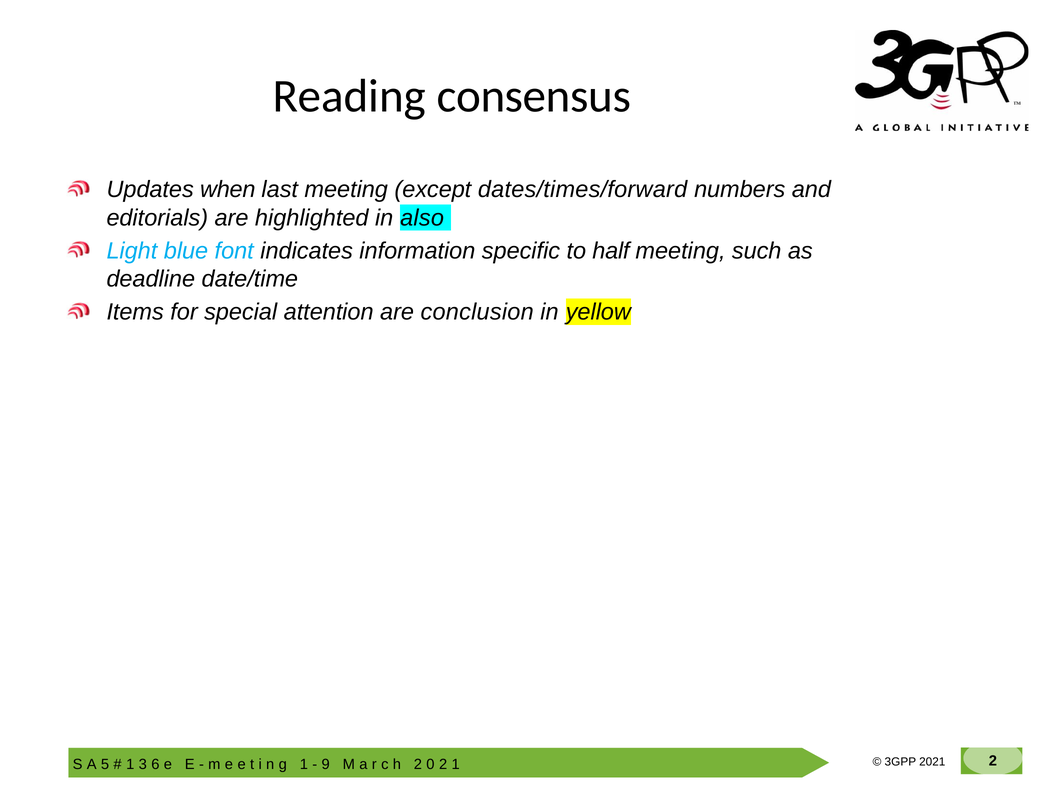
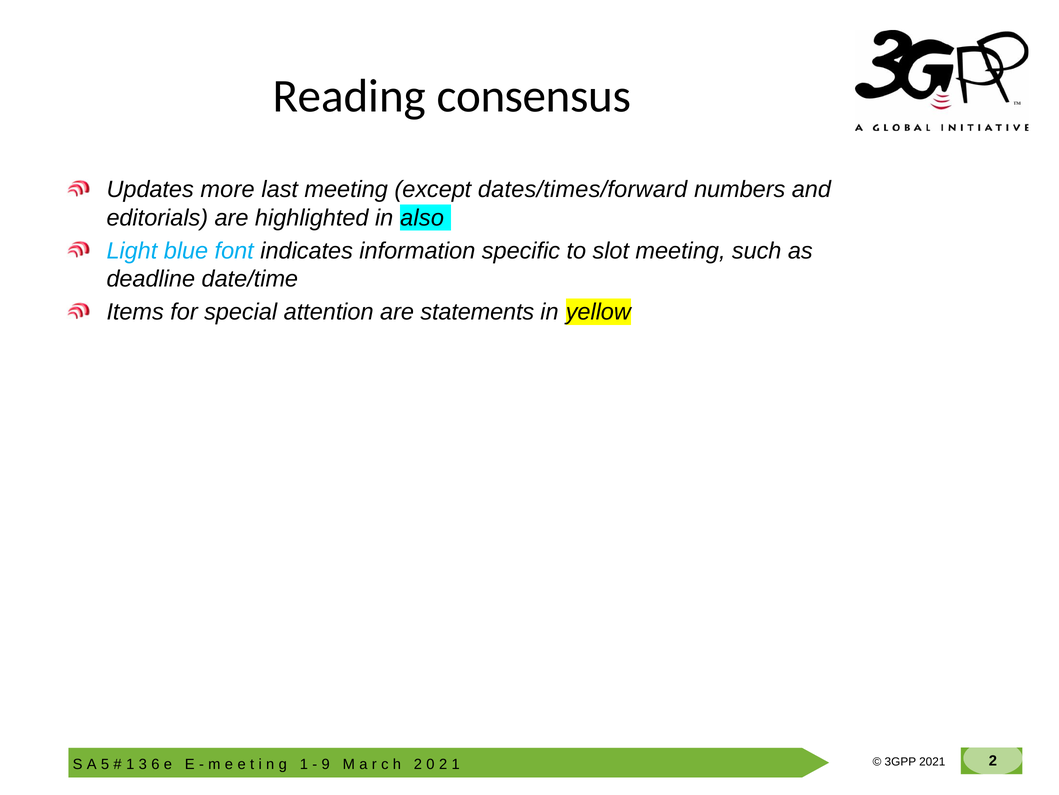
when: when -> more
half: half -> slot
conclusion: conclusion -> statements
